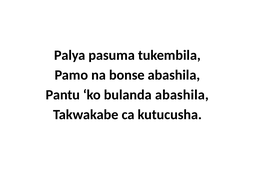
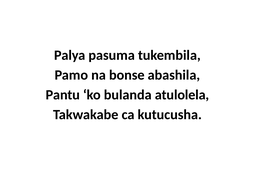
bulanda abashila: abashila -> atulolela
